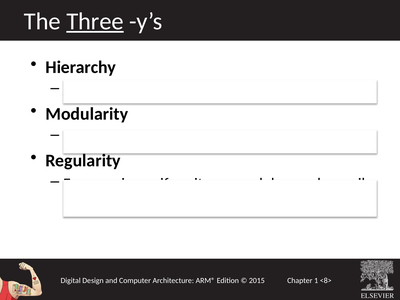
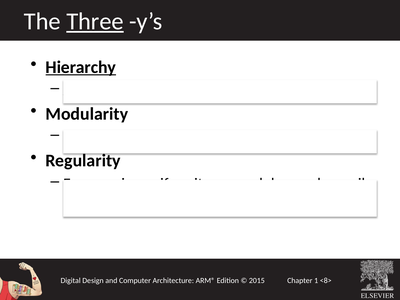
Hierarchy underline: none -> present
